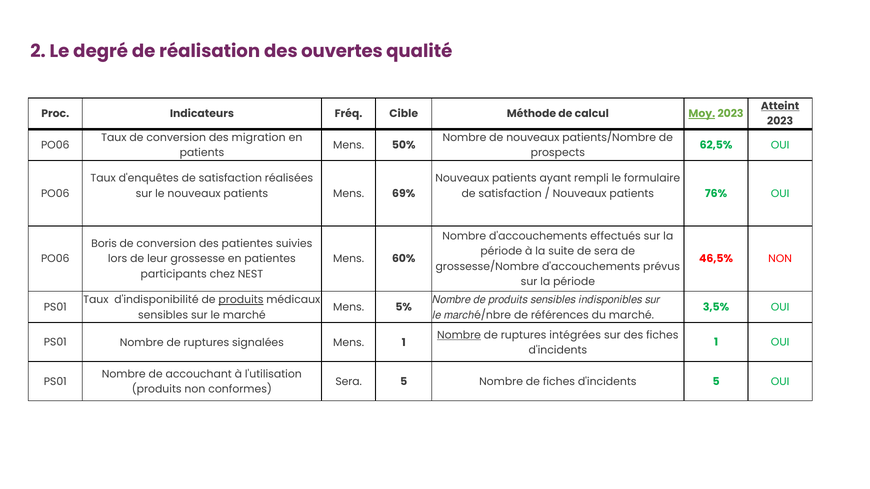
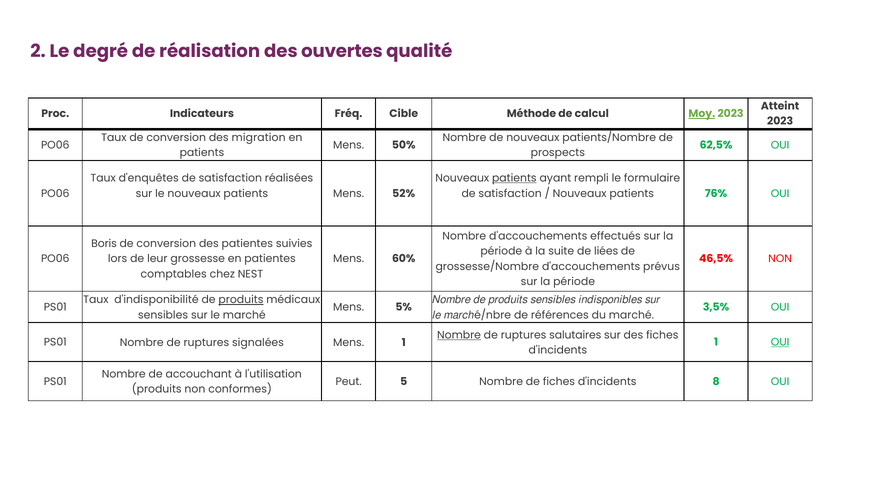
Atteint underline: present -> none
patients at (514, 178) underline: none -> present
69%: 69% -> 52%
de sera: sera -> liées
participants: participants -> comptables
intégrées: intégrées -> salutaires
OUI at (780, 342) underline: none -> present
Sera at (349, 382): Sera -> Peut
d'incidents 5: 5 -> 8
